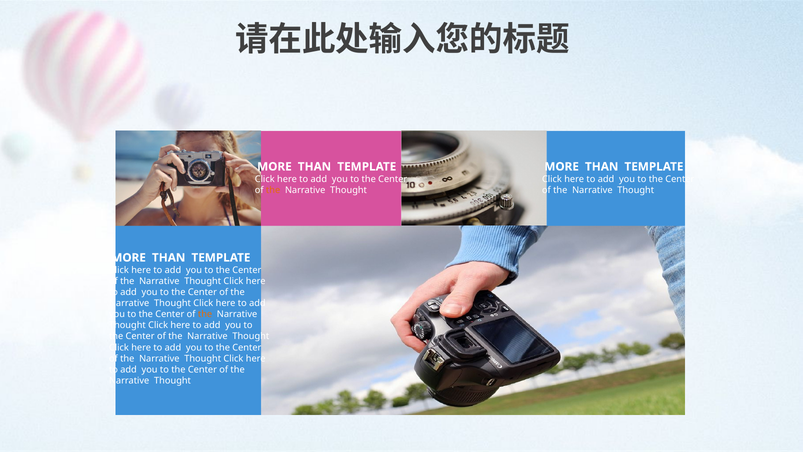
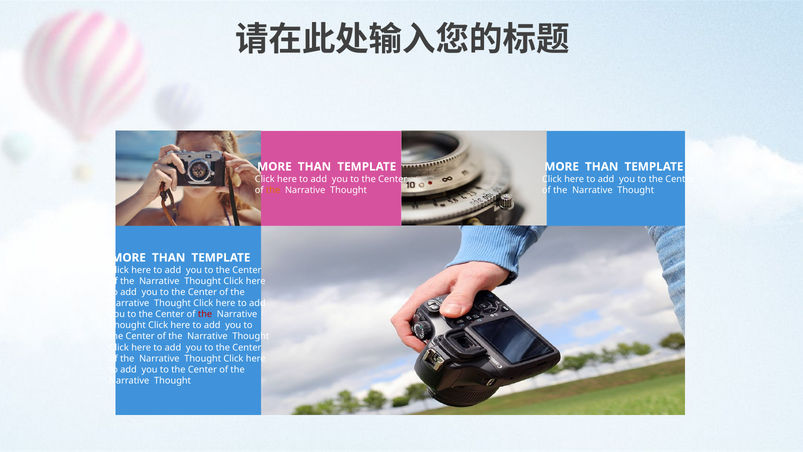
the at (205, 314) colour: orange -> red
